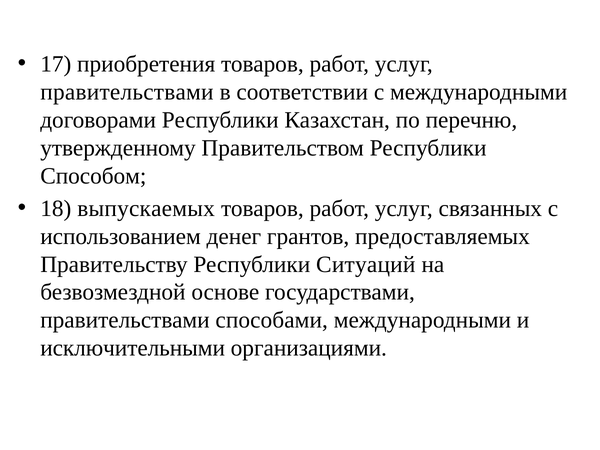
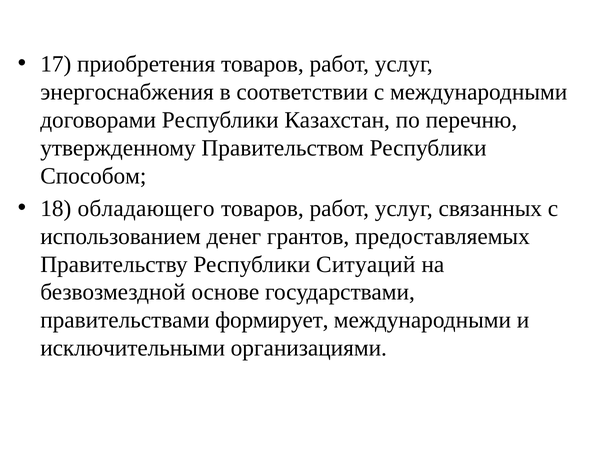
правительствами at (127, 92): правительствами -> энергоснабжения
выпускаемых: выпускаемых -> обладающего
способами: способами -> формирует
